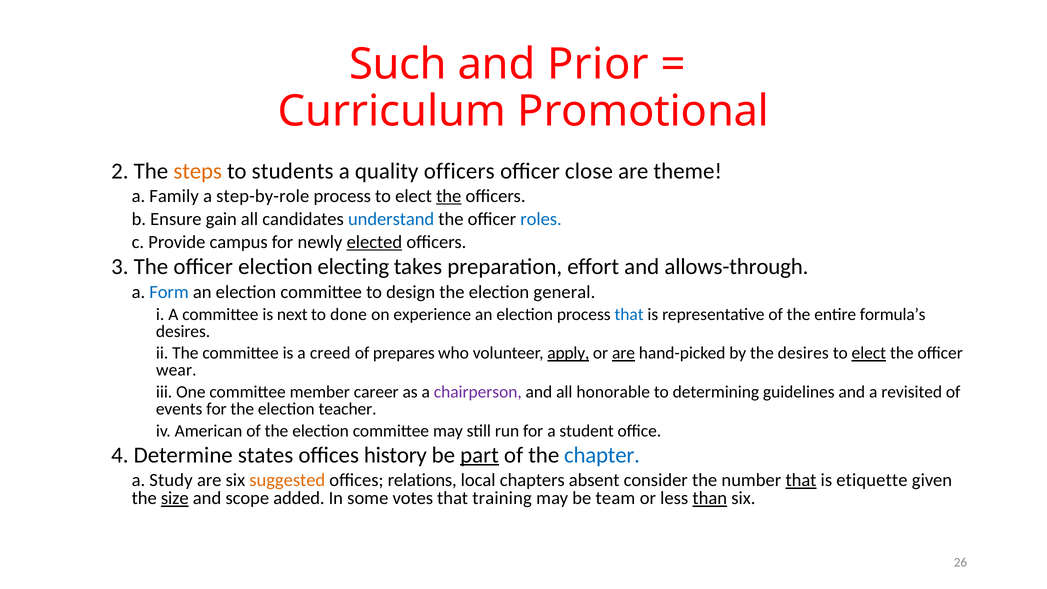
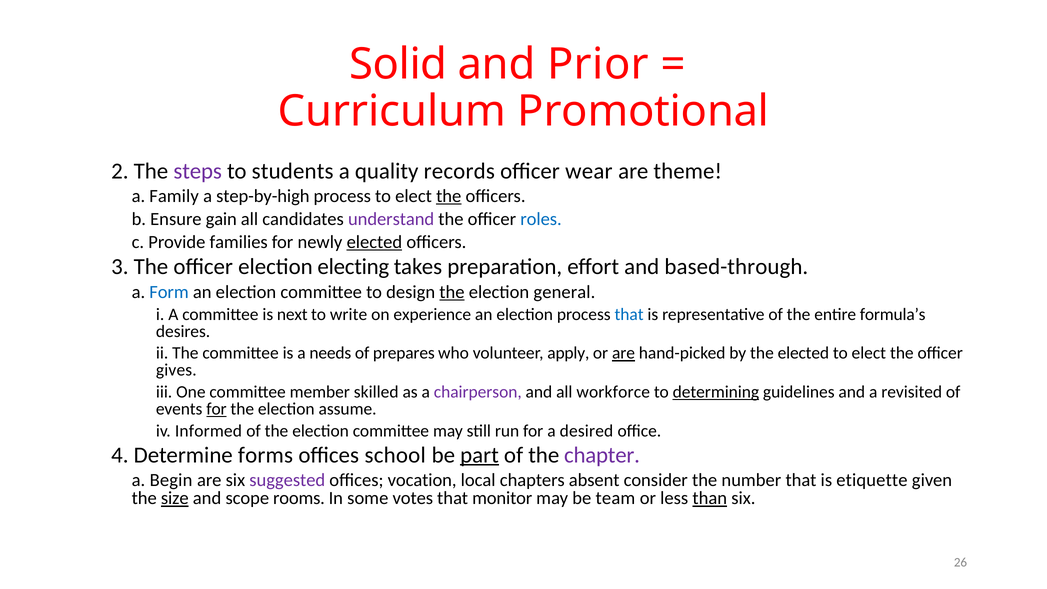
Such: Such -> Solid
steps colour: orange -> purple
quality officers: officers -> records
close: close -> wear
step-by-role: step-by-role -> step-by-high
understand colour: blue -> purple
campus: campus -> families
allows-through: allows-through -> based-through
the at (452, 292) underline: none -> present
done: done -> write
creed: creed -> needs
apply underline: present -> none
the desires: desires -> elected
elect at (869, 353) underline: present -> none
wear: wear -> gives
career: career -> skilled
honorable: honorable -> workforce
determining underline: none -> present
for at (216, 409) underline: none -> present
teacher: teacher -> assume
American: American -> Informed
student: student -> desired
states: states -> forms
history: history -> school
chapter colour: blue -> purple
Study: Study -> Begin
suggested colour: orange -> purple
relations: relations -> vocation
that at (801, 480) underline: present -> none
added: added -> rooms
training: training -> monitor
